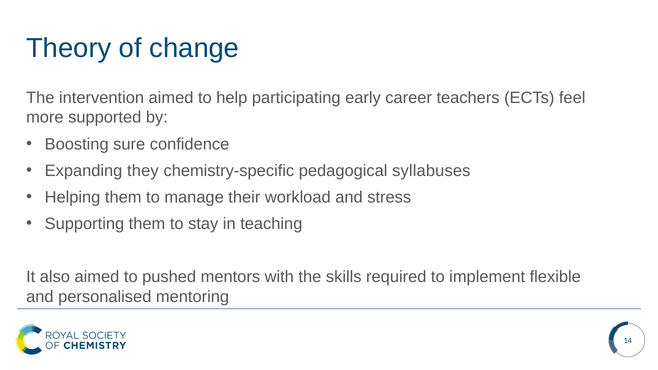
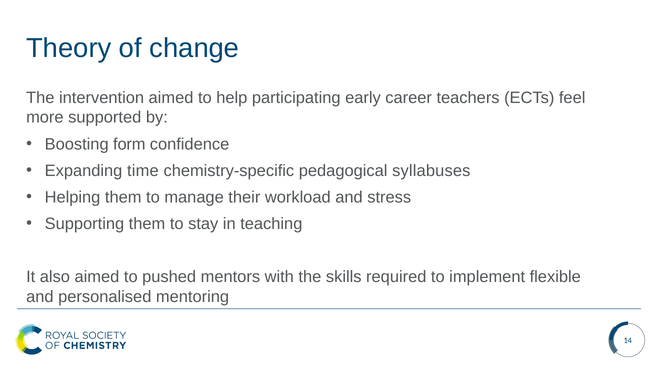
sure: sure -> form
they: they -> time
